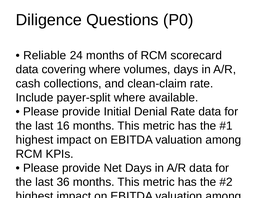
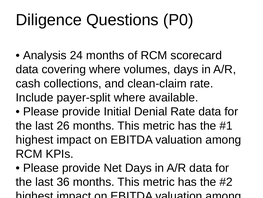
Reliable: Reliable -> Analysis
16: 16 -> 26
